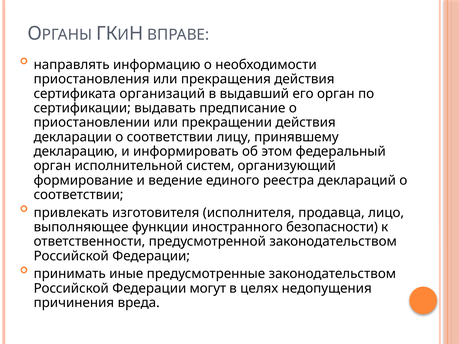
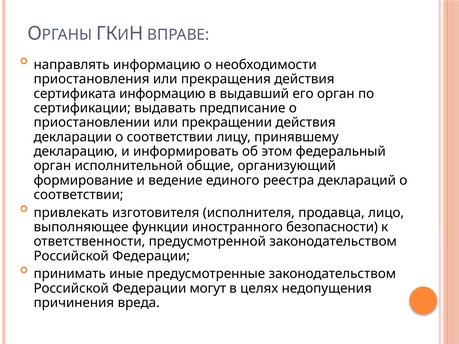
сертификата организаций: организаций -> информацию
систем: систем -> общие
